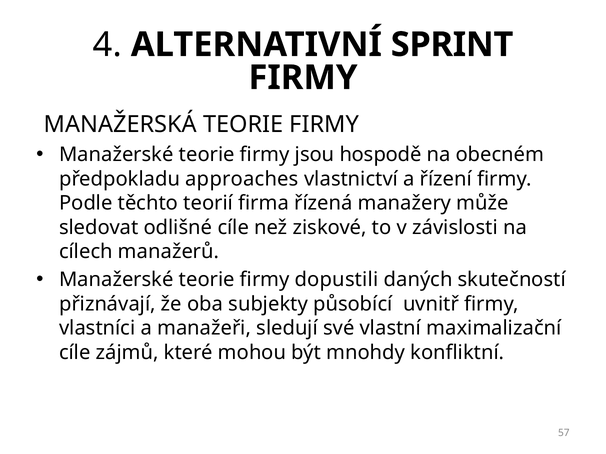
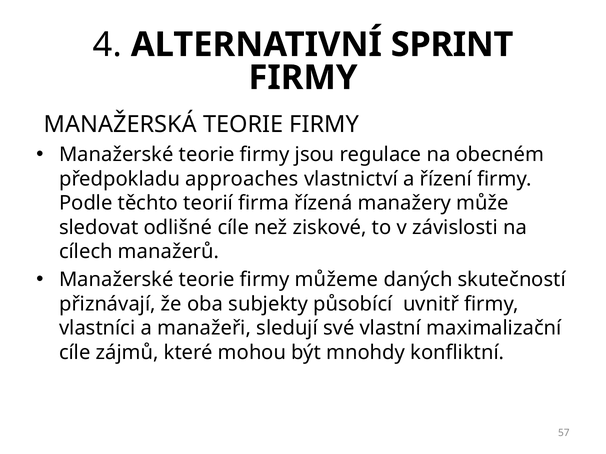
hospodě: hospodě -> regulace
dopustili: dopustili -> můžeme
